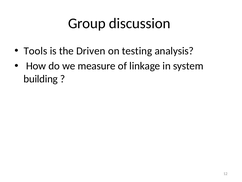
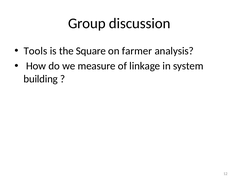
Driven: Driven -> Square
testing: testing -> farmer
